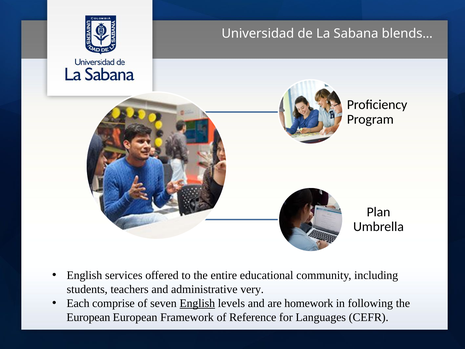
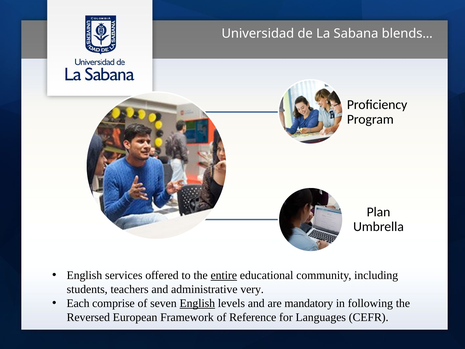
entire underline: none -> present
homework: homework -> mandatory
European at (88, 317): European -> Reversed
